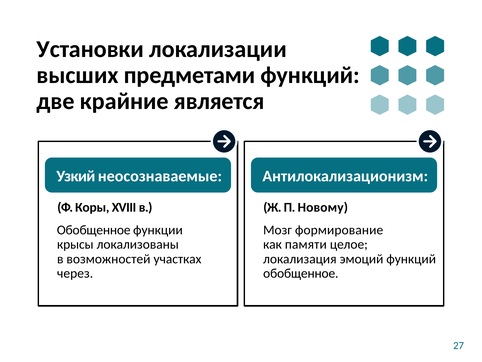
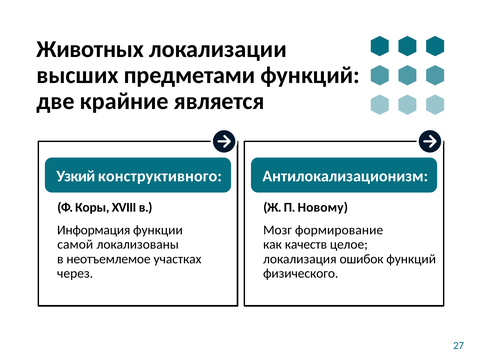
Установки: Установки -> Животных
неосознаваемые: неосознаваемые -> конструктивного
Обобщенное at (94, 230): Обобщенное -> Информация
крысы: крысы -> самой
памяти: памяти -> качеств
возможностей: возможностей -> неотъемлемое
эмоций: эмоций -> ошибок
обобщенное at (301, 273): обобщенное -> физического
